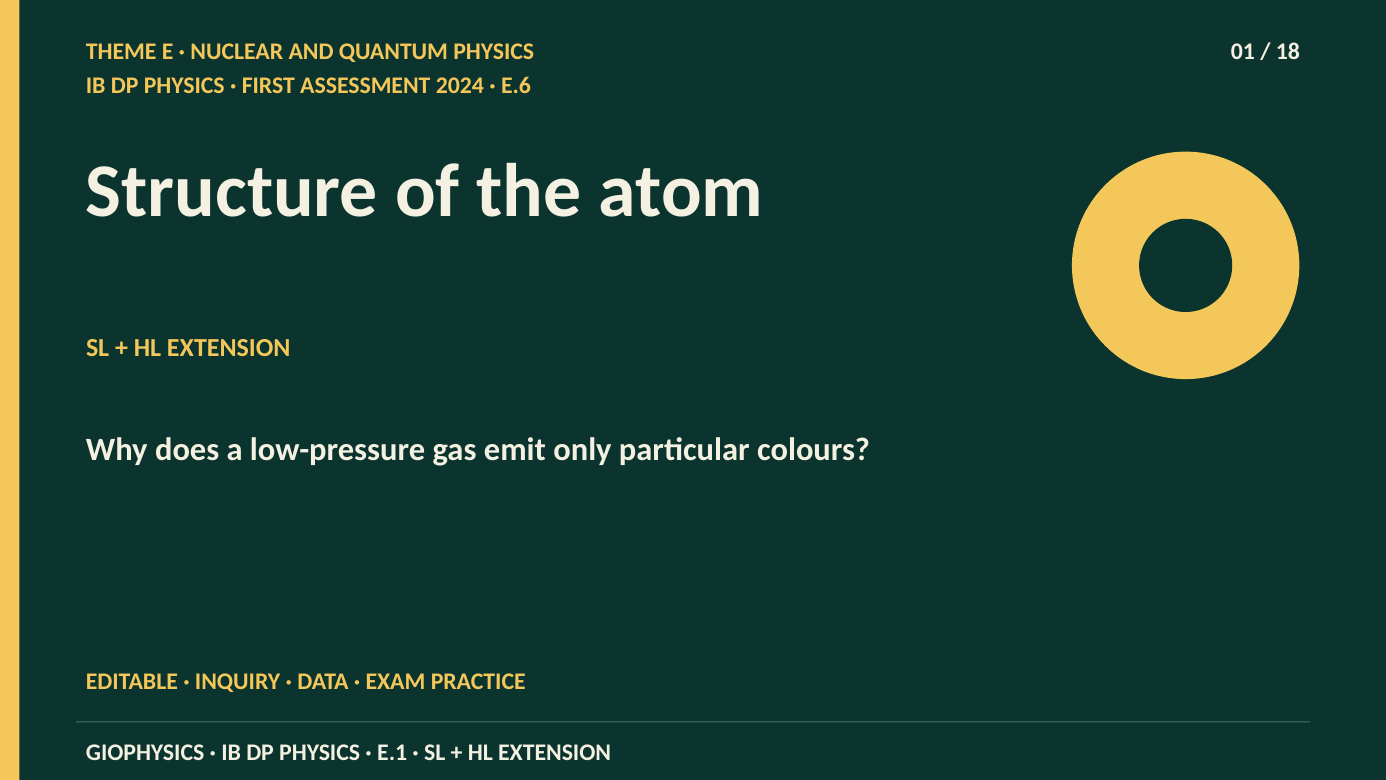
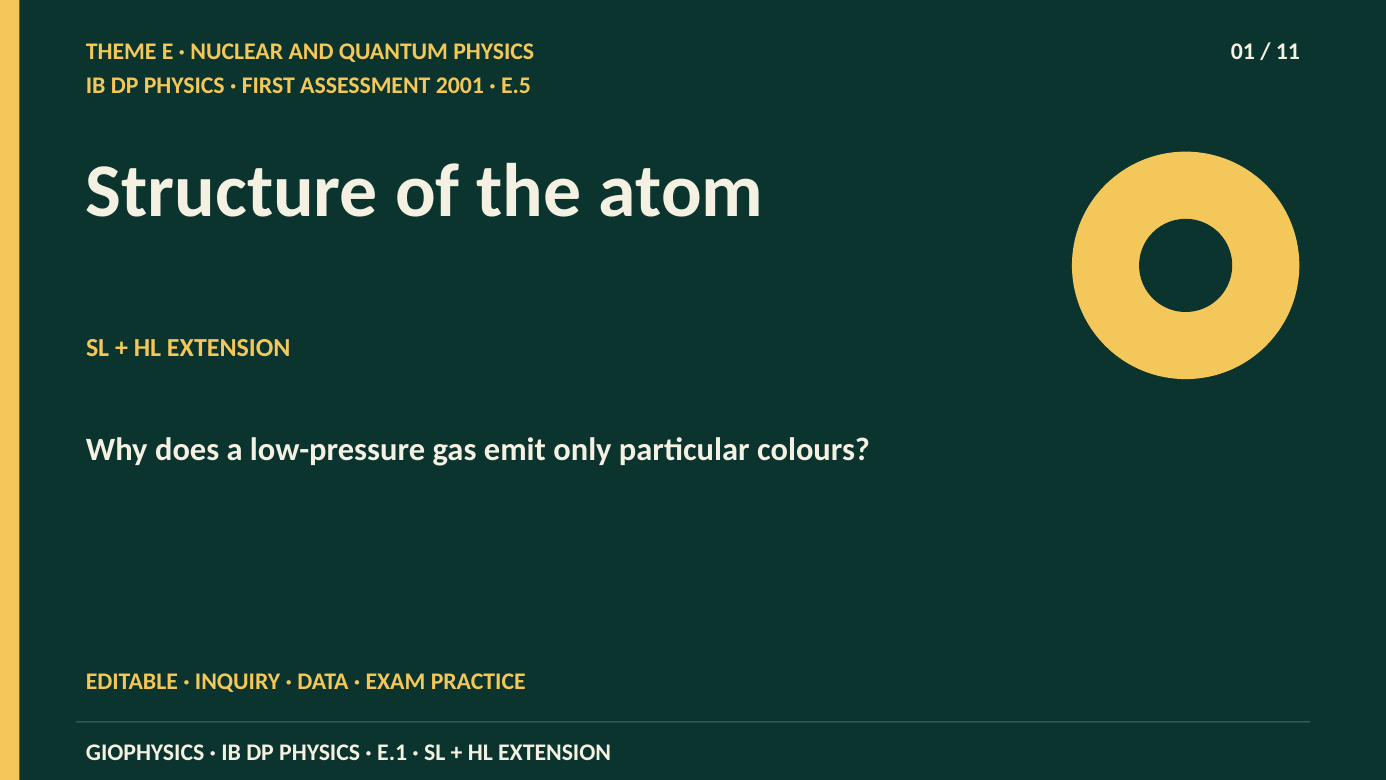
18: 18 -> 11
2024: 2024 -> 2001
E.6: E.6 -> E.5
